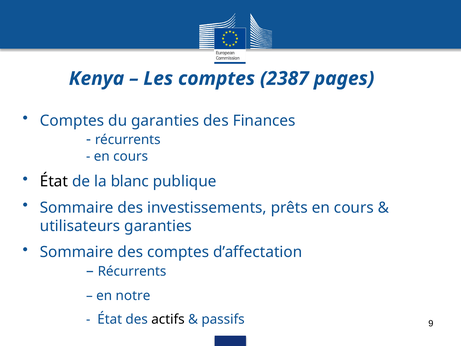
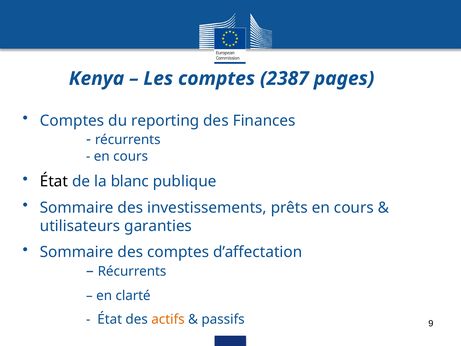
du garanties: garanties -> reporting
notre: notre -> clarté
actifs colour: black -> orange
